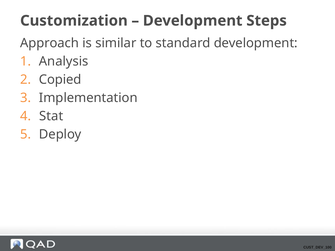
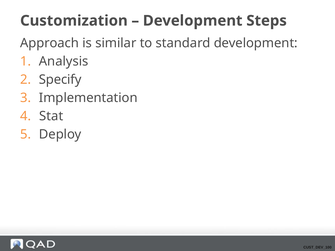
Copied: Copied -> Specify
